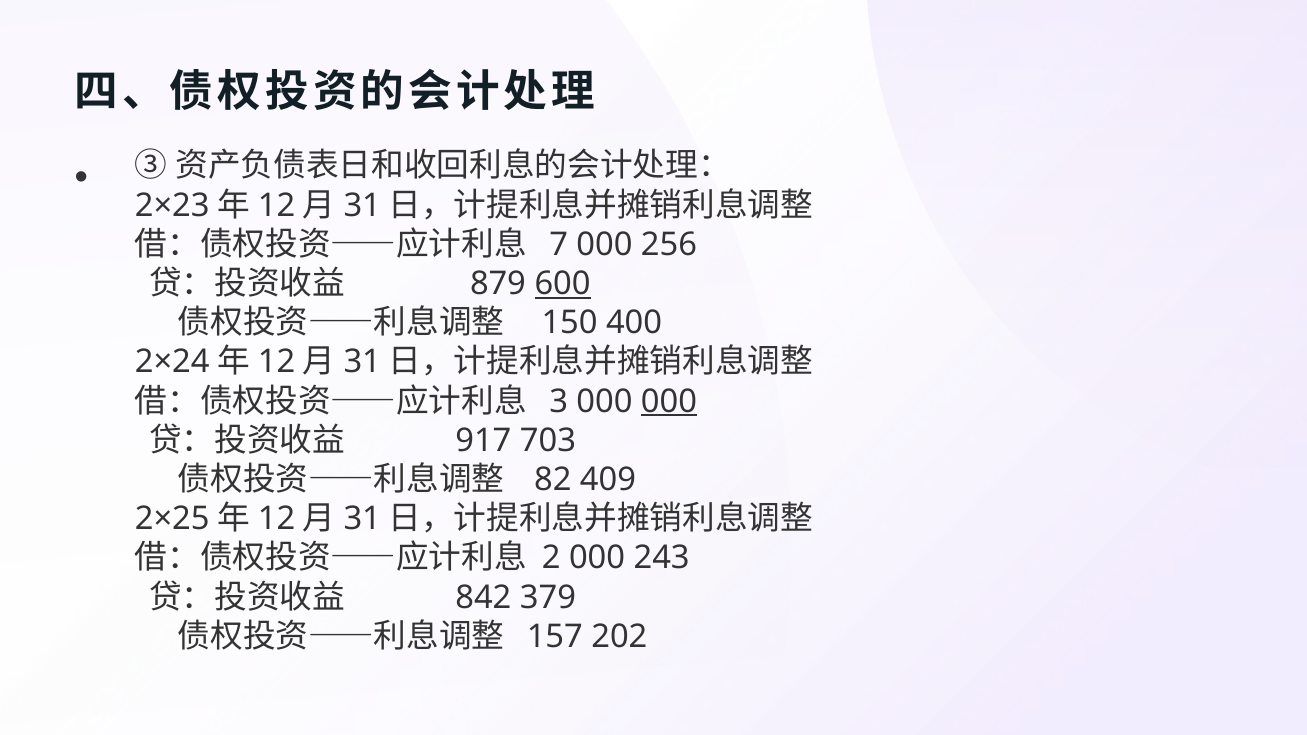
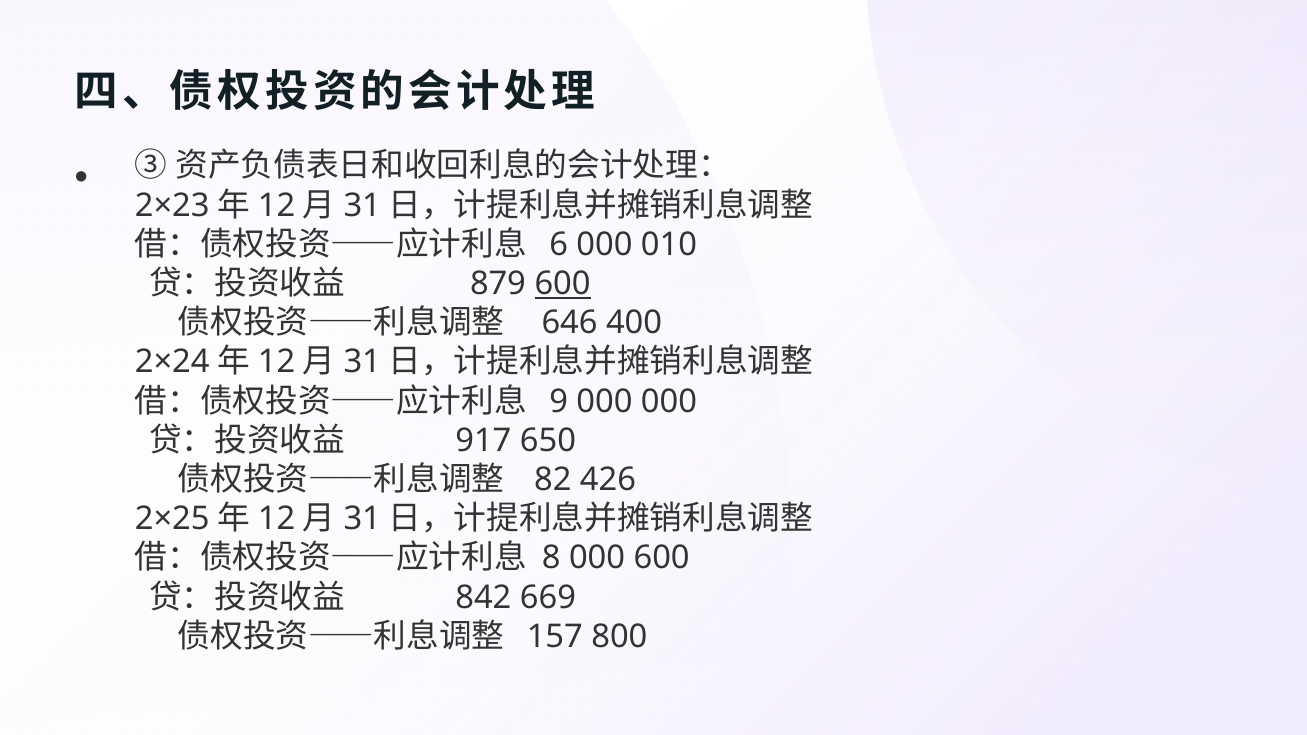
7: 7 -> 6
256: 256 -> 010
150: 150 -> 646
3: 3 -> 9
000 at (669, 401) underline: present -> none
703: 703 -> 650
409: 409 -> 426
2: 2 -> 8
000 243: 243 -> 600
379: 379 -> 669
202: 202 -> 800
